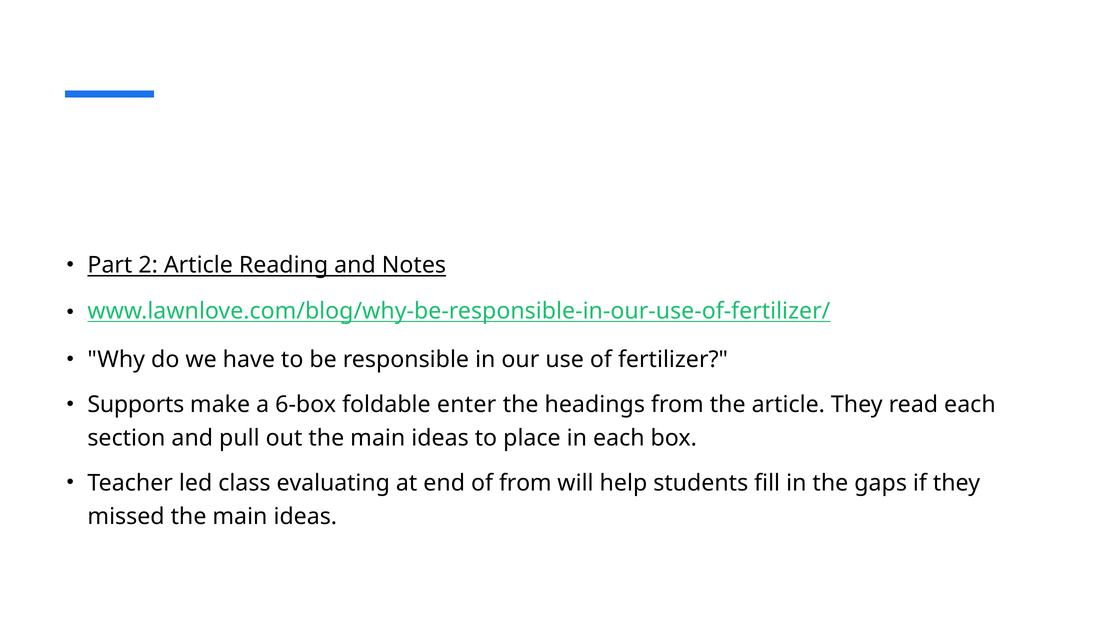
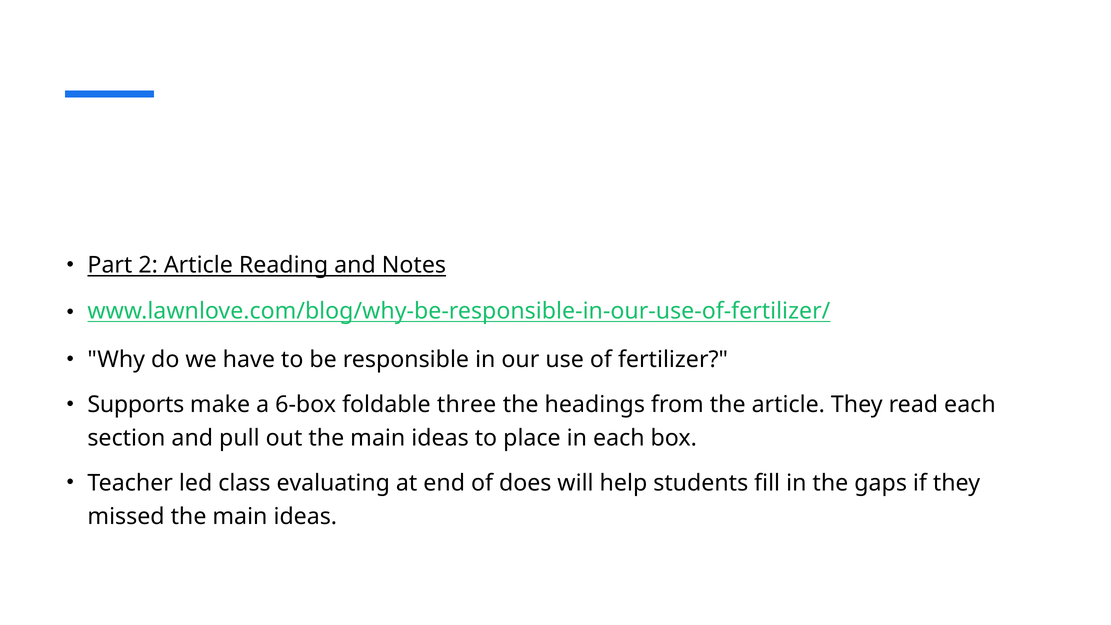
enter: enter -> three
of from: from -> does
